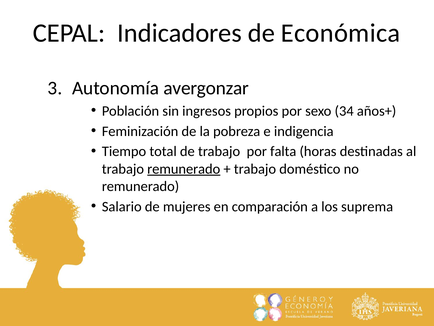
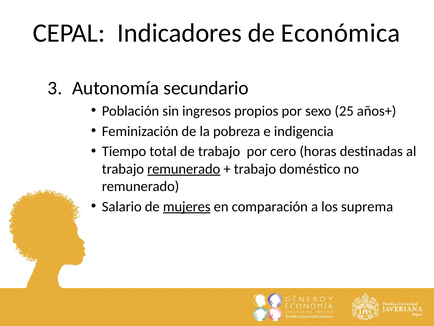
avergonzar: avergonzar -> secundario
34: 34 -> 25
falta: falta -> cero
mujeres underline: none -> present
